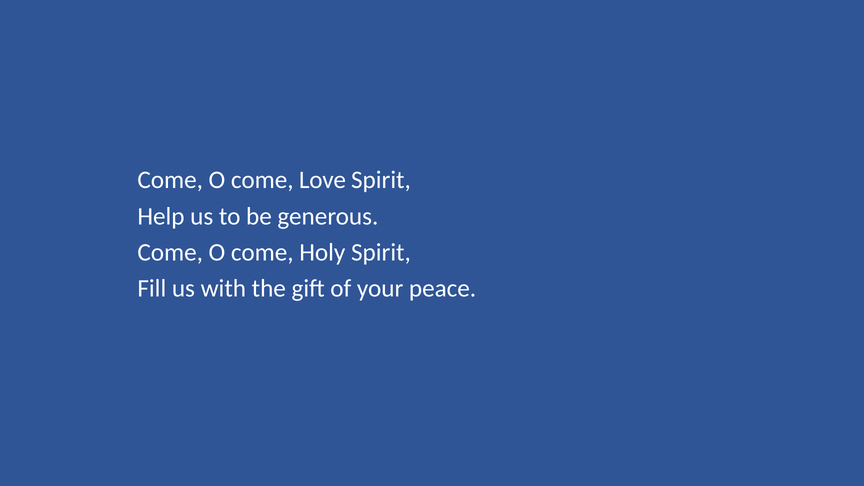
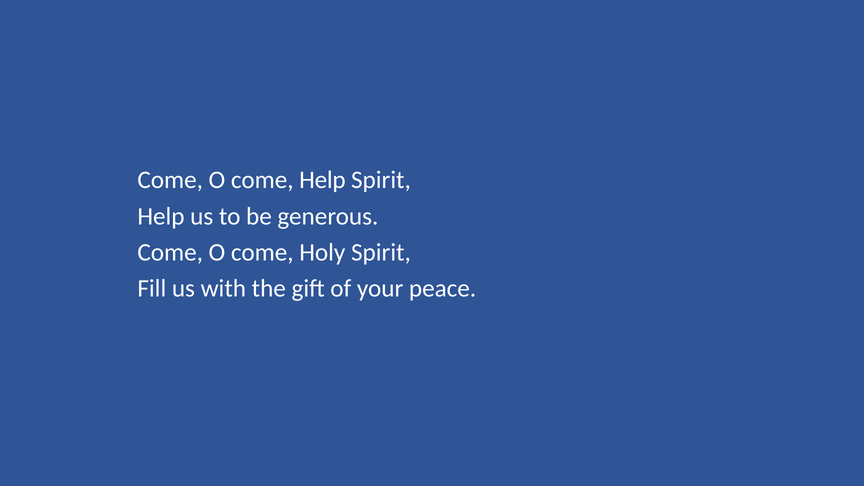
come Love: Love -> Help
